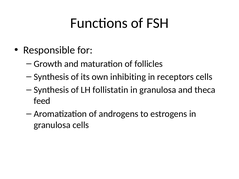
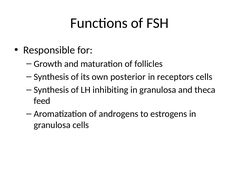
inhibiting: inhibiting -> posterior
follistatin: follistatin -> inhibiting
